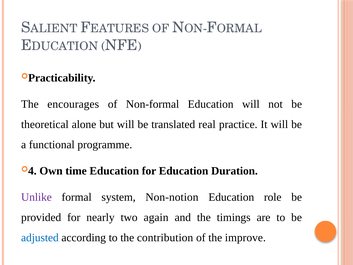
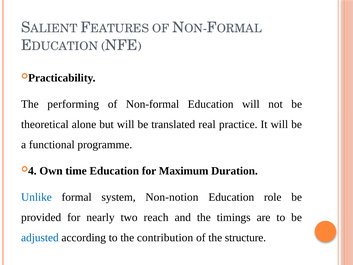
encourages: encourages -> performing
for Education: Education -> Maximum
Unlike colour: purple -> blue
again: again -> reach
improve: improve -> structure
